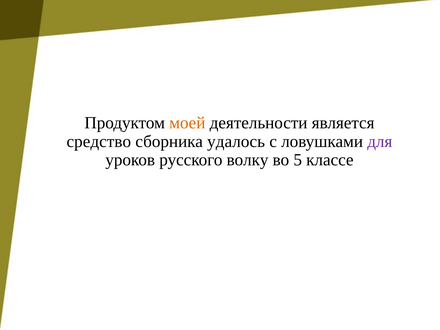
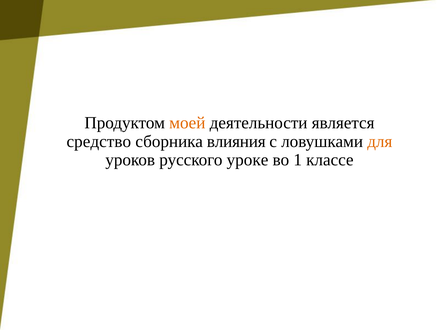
удалось: удалось -> влияния
для colour: purple -> orange
волку: волку -> уроке
5: 5 -> 1
